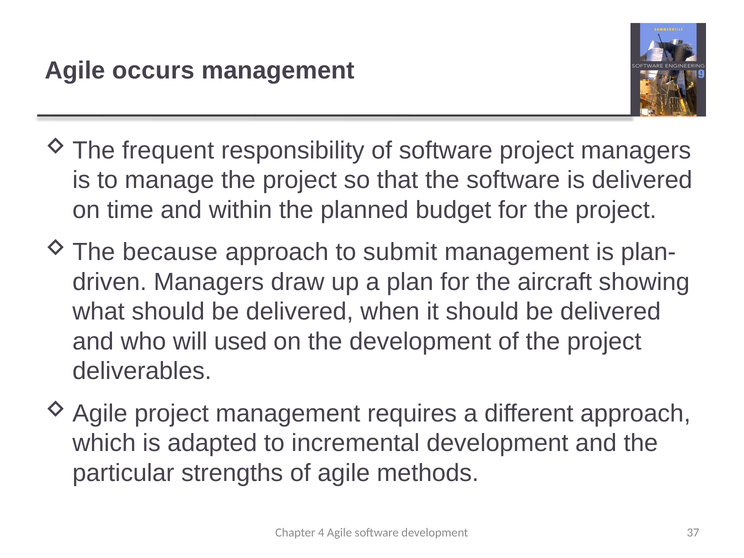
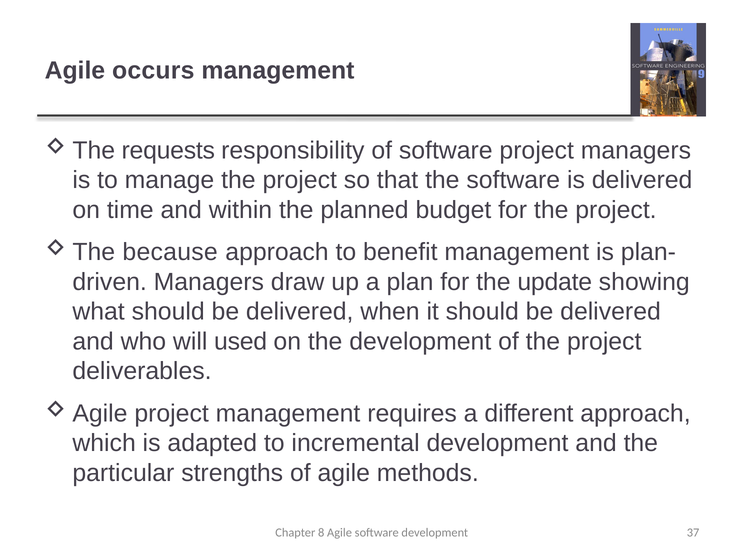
frequent: frequent -> requests
submit: submit -> benefit
aircraft: aircraft -> update
4: 4 -> 8
